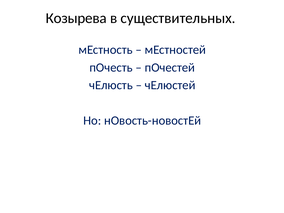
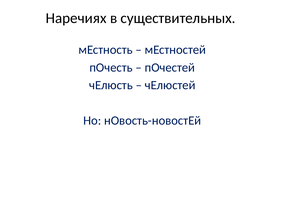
Козырева: Козырева -> Наречиях
